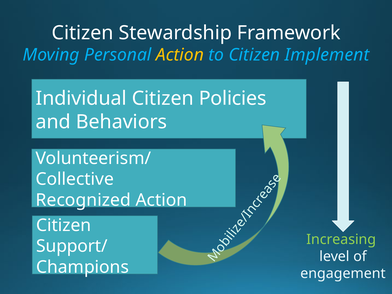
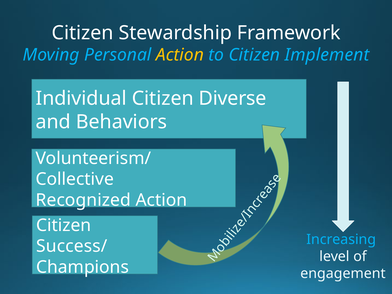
Policies: Policies -> Diverse
Increasing colour: light green -> light blue
Support/: Support/ -> Success/
